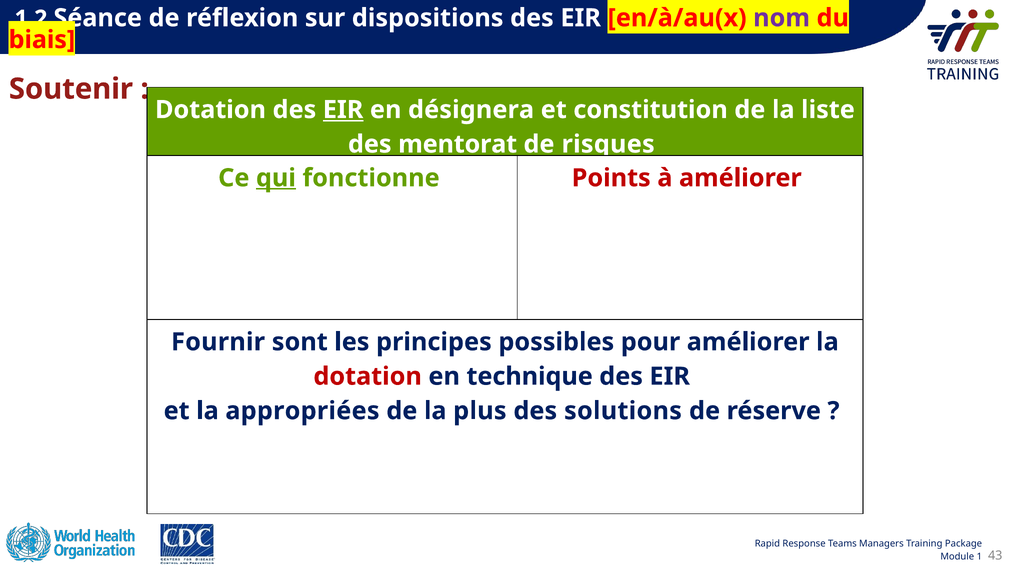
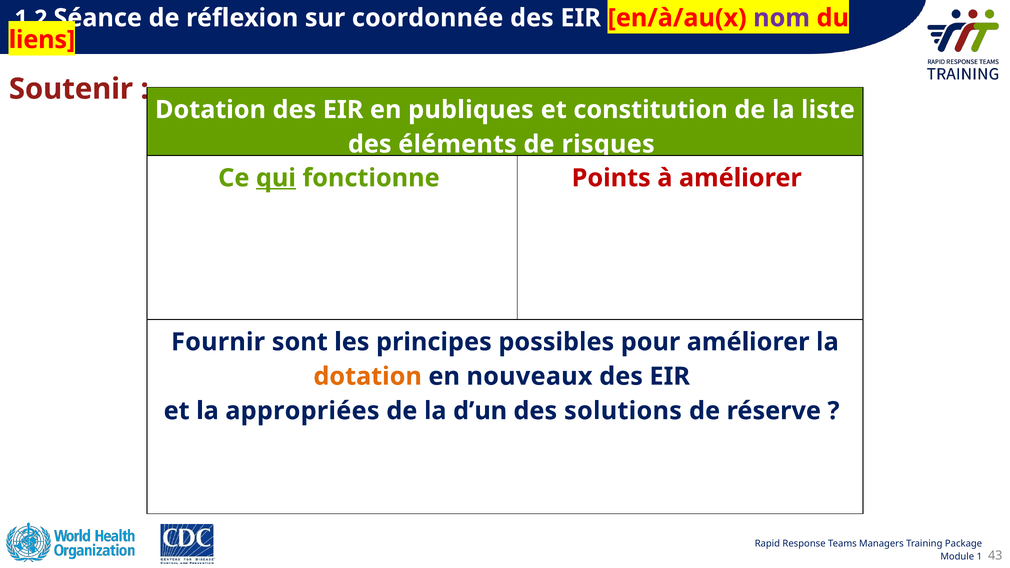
dispositions: dispositions -> coordonnée
biais: biais -> liens
EIR at (343, 110) underline: present -> none
désignera: désignera -> publiques
mentorat: mentorat -> éléments
dotation at (368, 376) colour: red -> orange
technique: technique -> nouveaux
plus: plus -> dʼun
